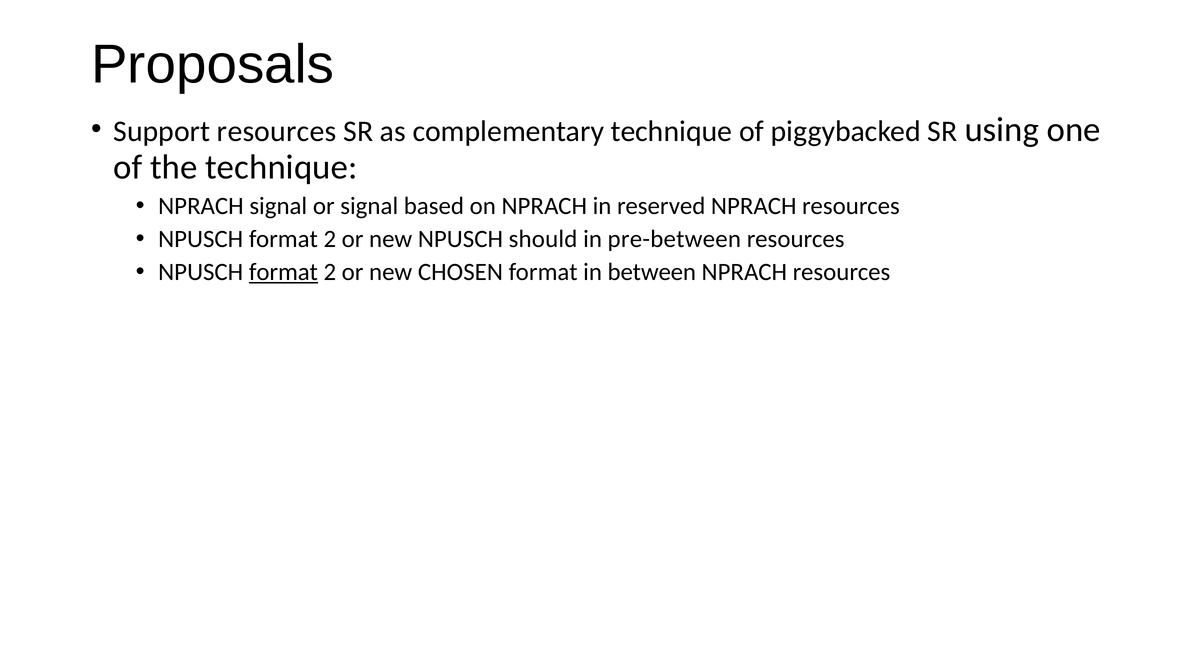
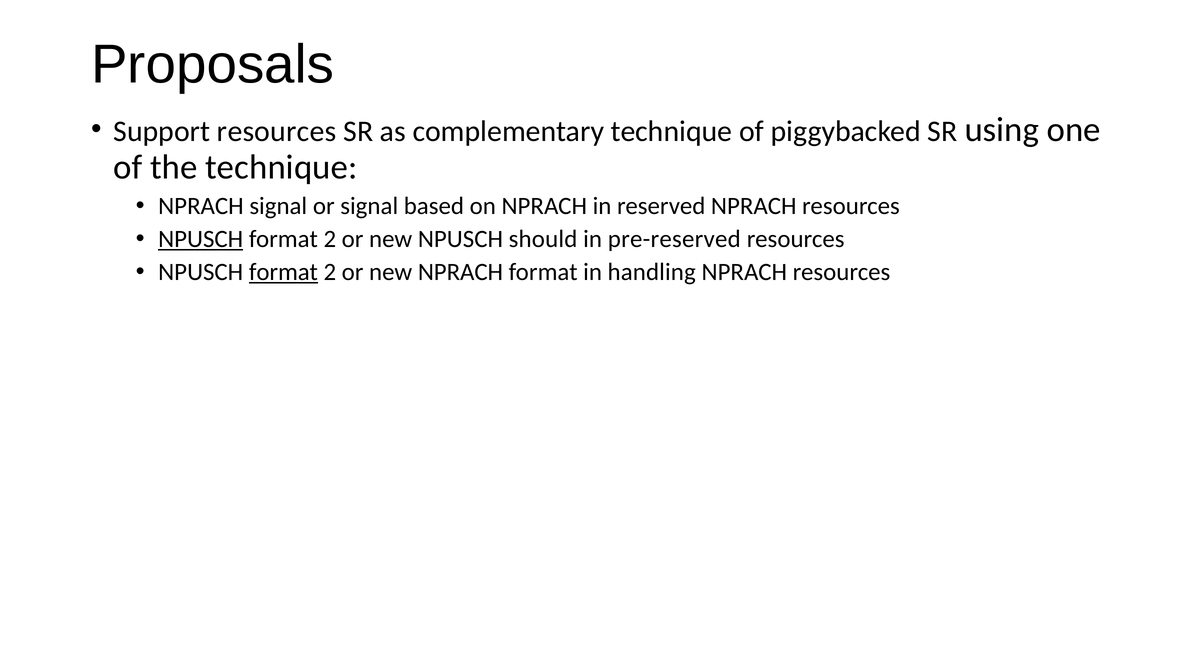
NPUSCH at (201, 239) underline: none -> present
pre-between: pre-between -> pre-reserved
new CHOSEN: CHOSEN -> NPRACH
between: between -> handling
